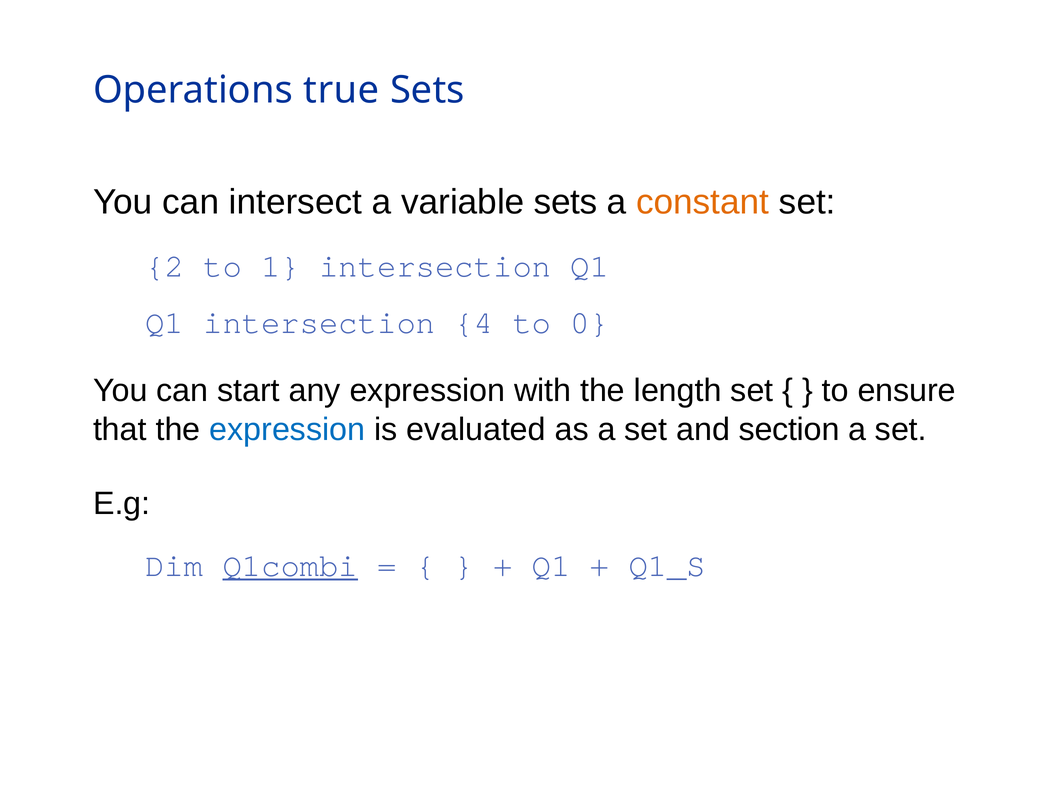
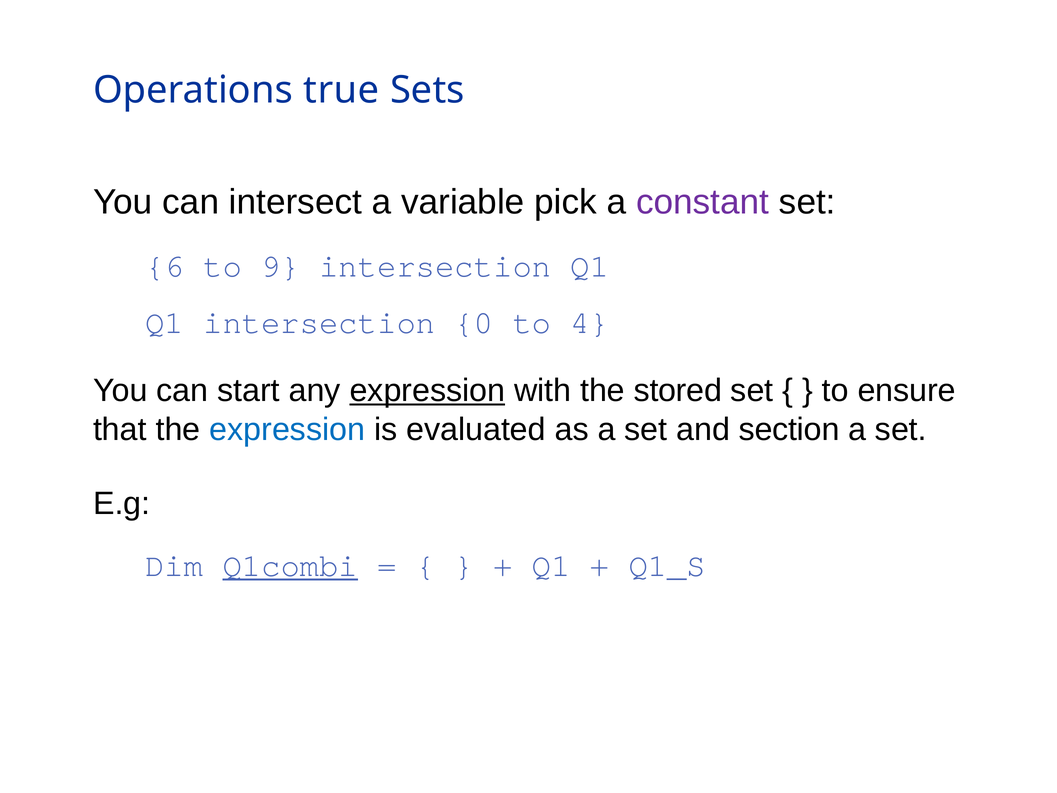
variable sets: sets -> pick
constant colour: orange -> purple
2: 2 -> 6
1: 1 -> 9
4: 4 -> 0
0: 0 -> 4
expression at (427, 390) underline: none -> present
length: length -> stored
